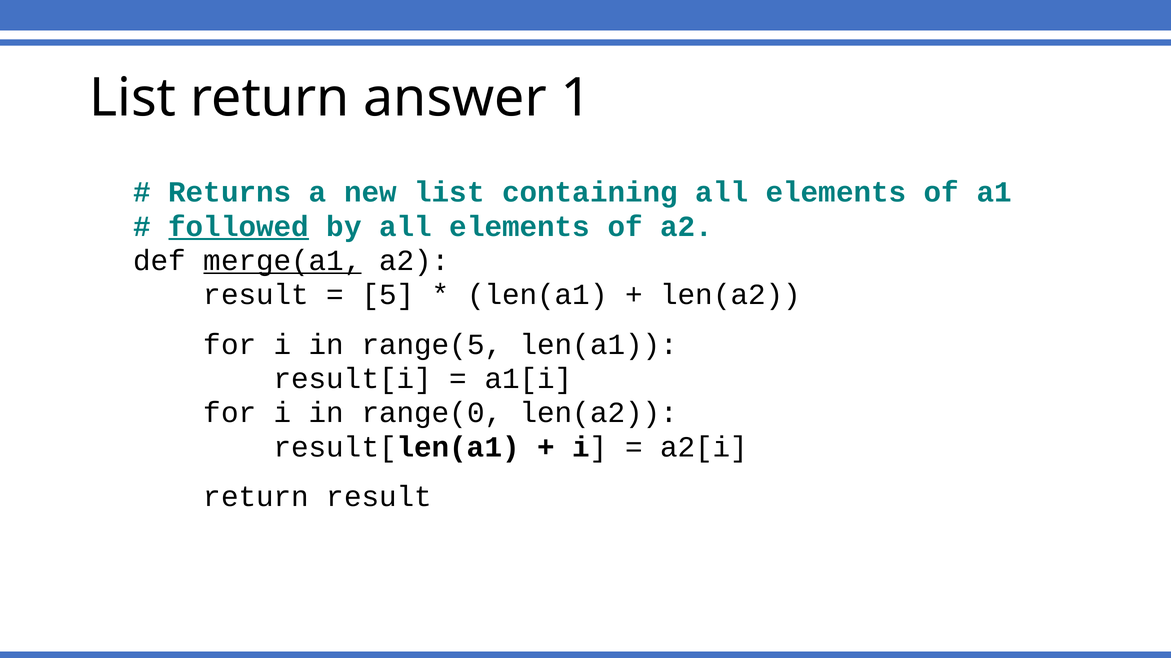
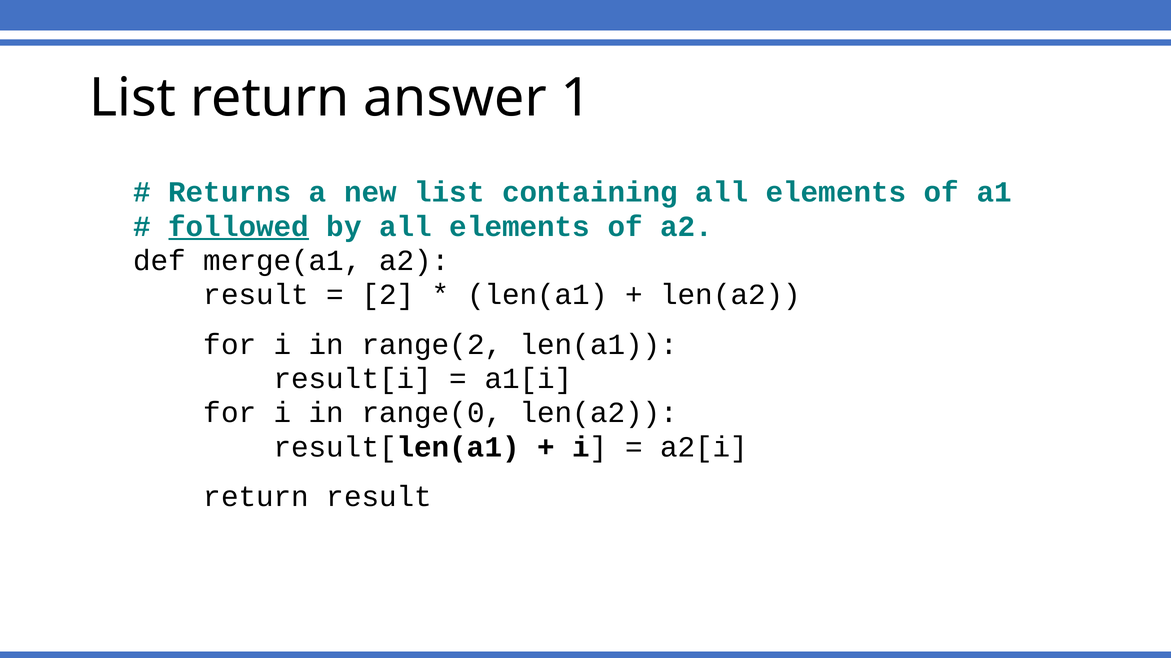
merge(a1 underline: present -> none
5: 5 -> 2
range(5: range(5 -> range(2
